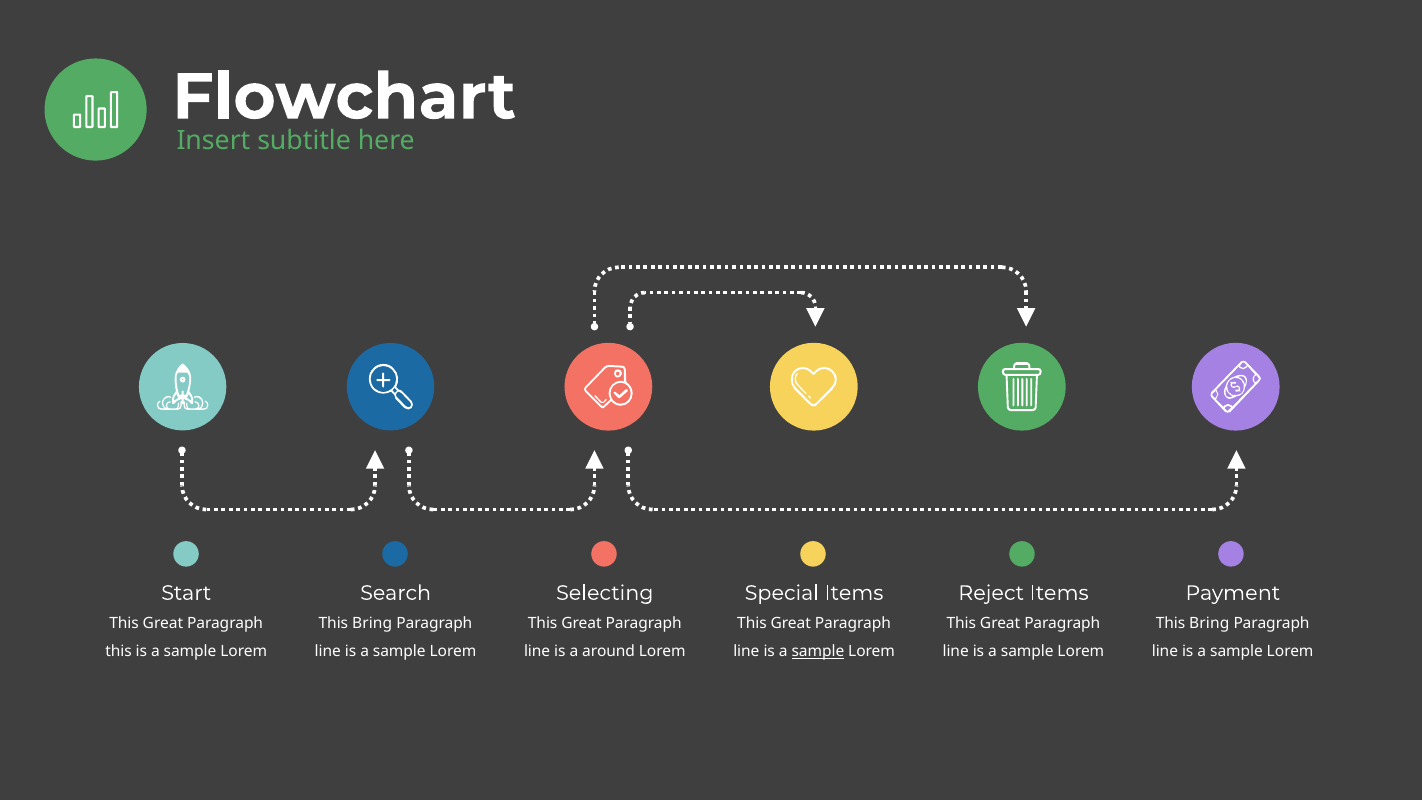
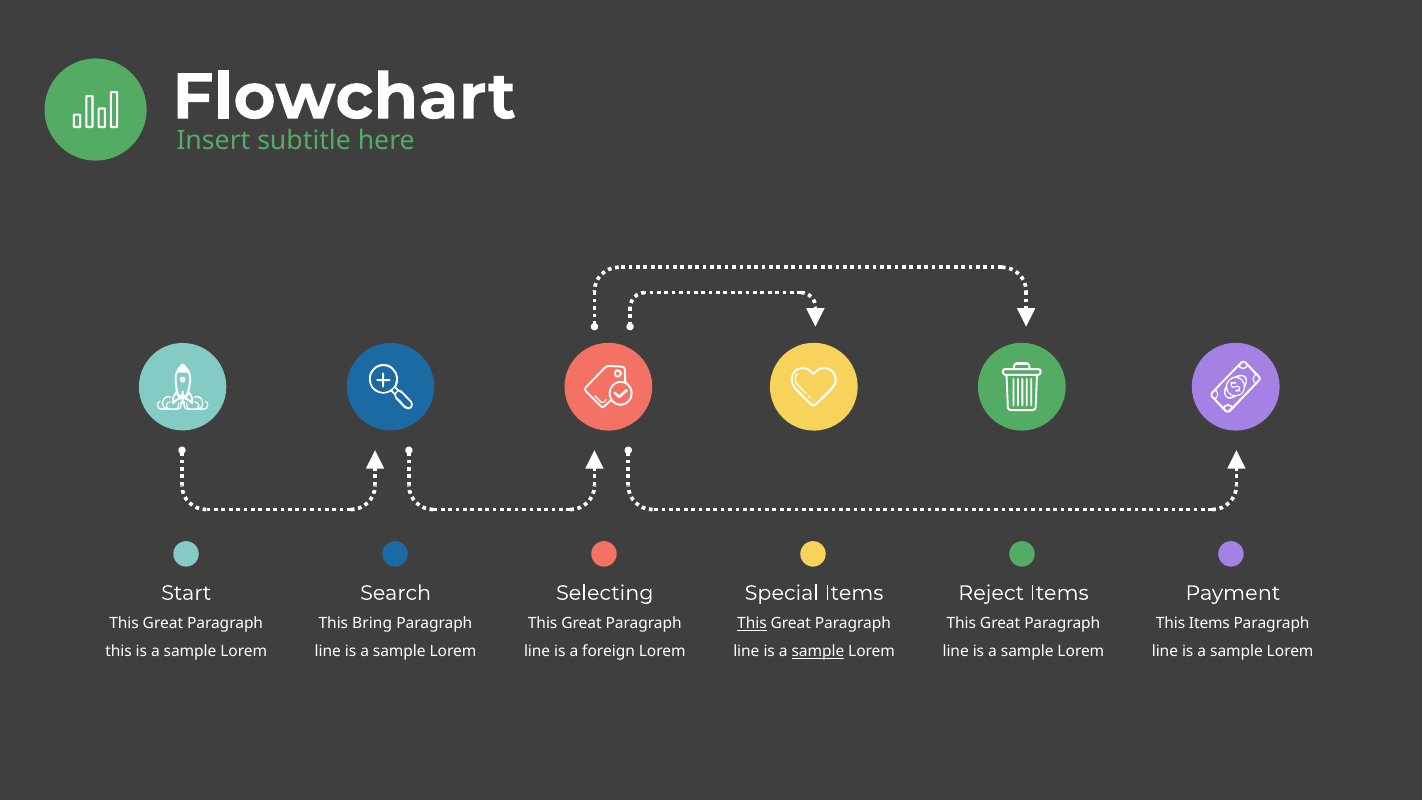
This at (752, 624) underline: none -> present
Bring at (1209, 624): Bring -> Items
around: around -> foreign
